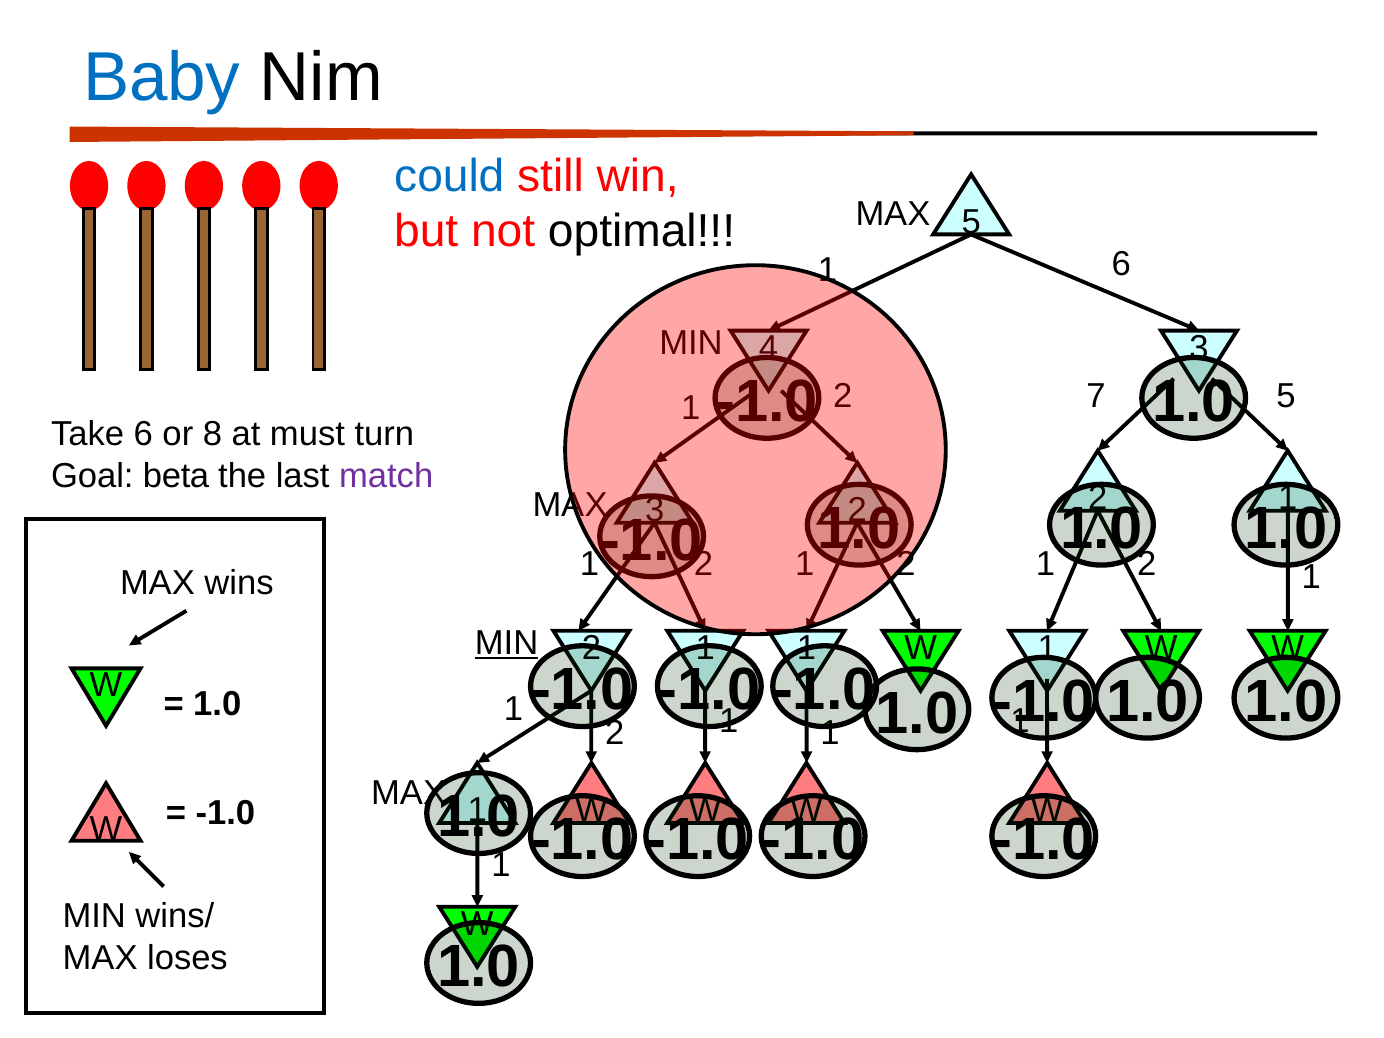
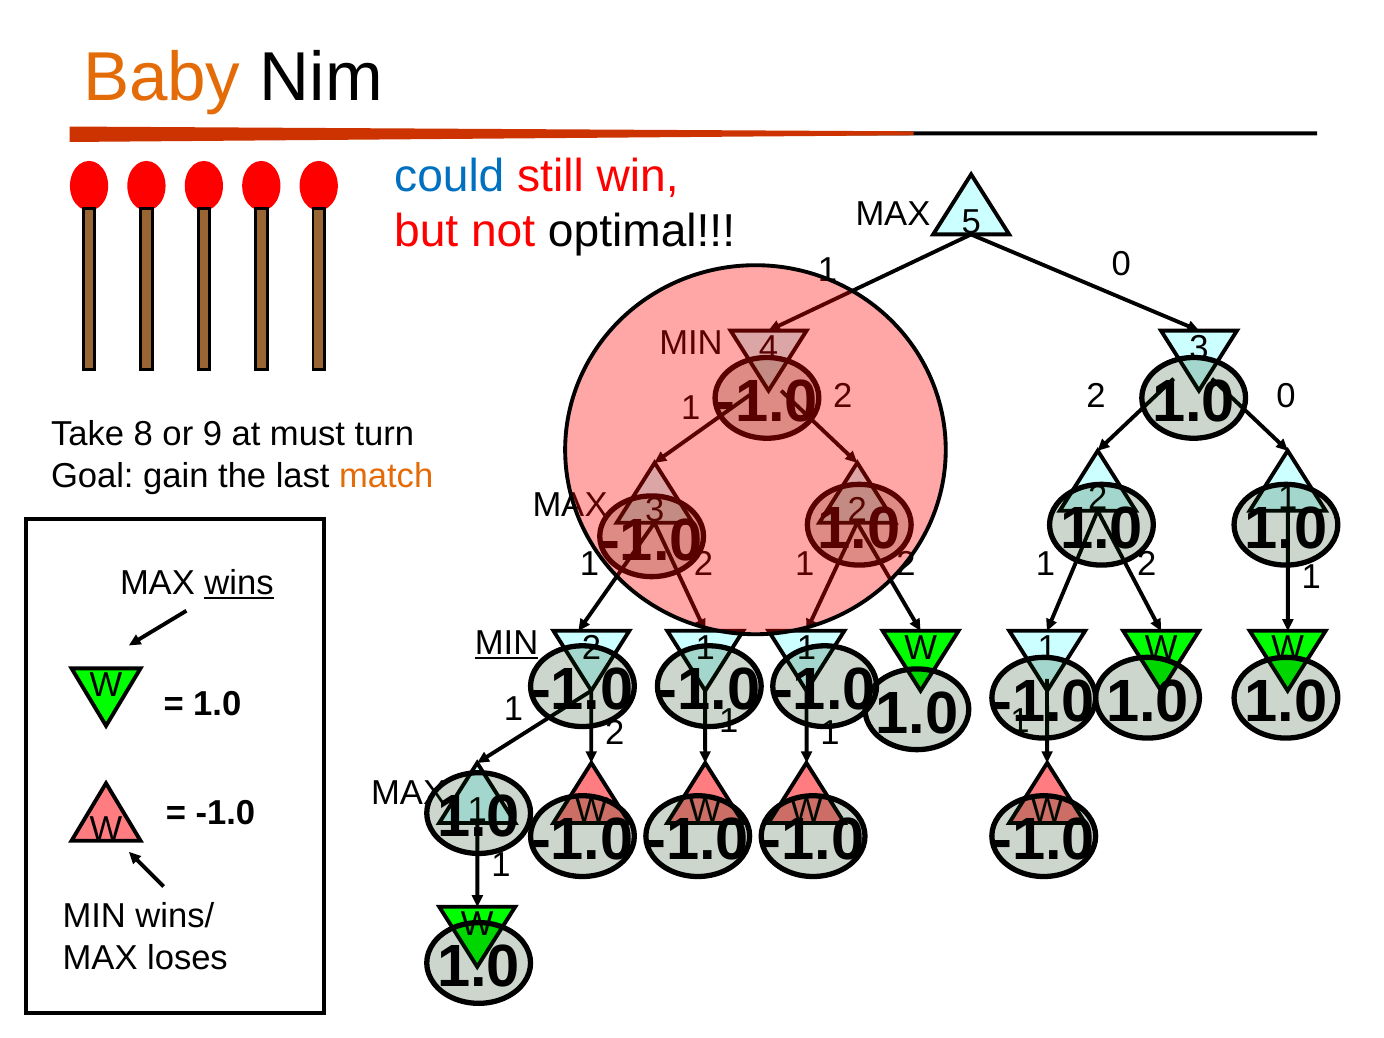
Baby colour: blue -> orange
6 at (1121, 264): 6 -> 0
5 at (1286, 397): 5 -> 0
7 at (1096, 397): 7 -> 2
Take 6: 6 -> 8
8: 8 -> 9
beta: beta -> gain
match colour: purple -> orange
wins underline: none -> present
